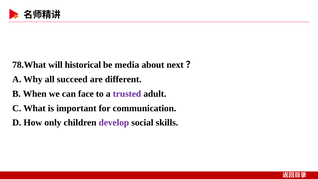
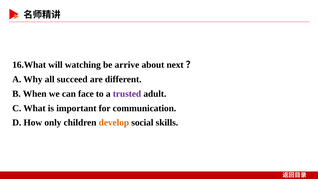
78.What: 78.What -> 16.What
historical: historical -> watching
media: media -> arrive
develop colour: purple -> orange
